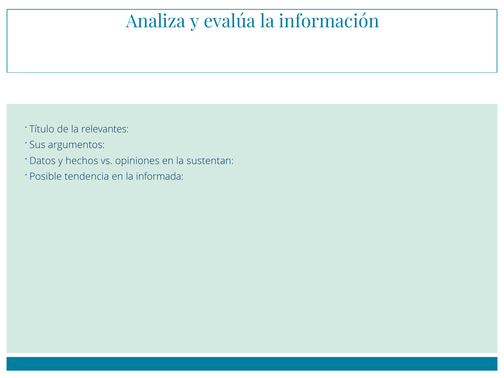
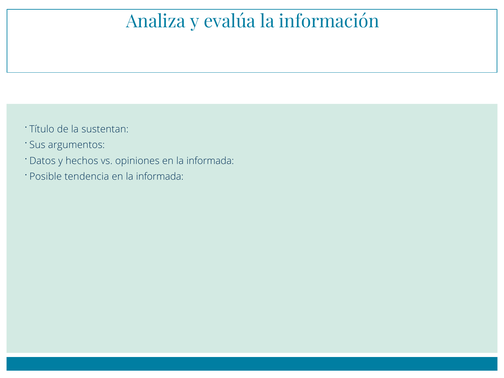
relevantes: relevantes -> sustentan
opiniones en la sustentan: sustentan -> informada
